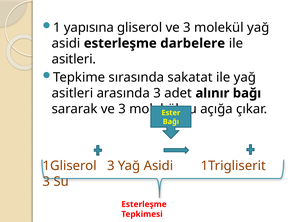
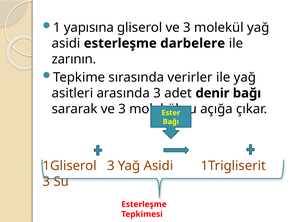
asitleri at (74, 59): asitleri -> zarının
sakatat: sakatat -> verirler
alınır: alınır -> denir
